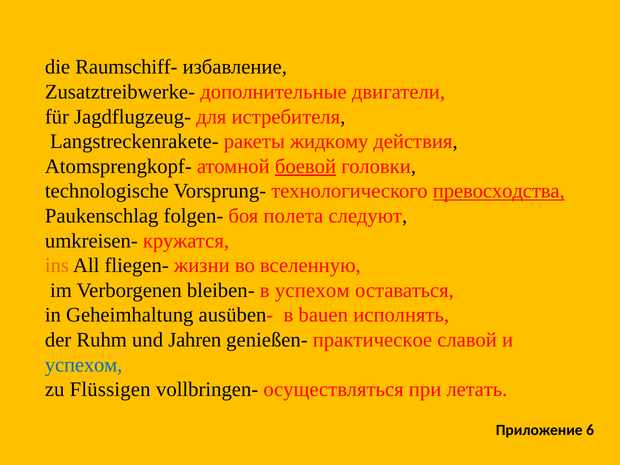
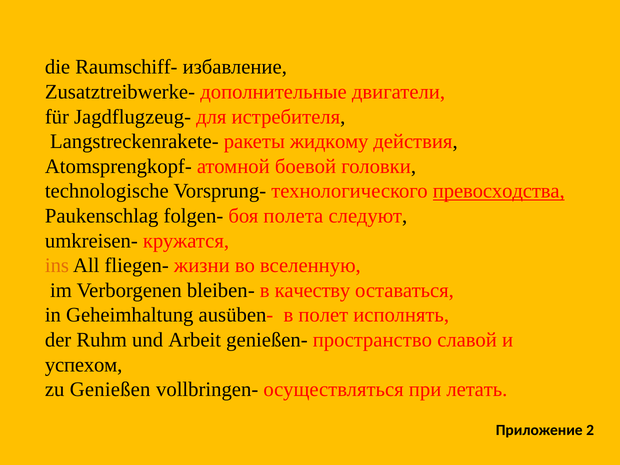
боевой underline: present -> none
в успехом: успехом -> качеству
bauen: bauen -> полет
Jahren: Jahren -> Arbeit
практическое: практическое -> пространство
успехом at (84, 365) colour: blue -> black
Flüssigen: Flüssigen -> Genießen
6: 6 -> 2
